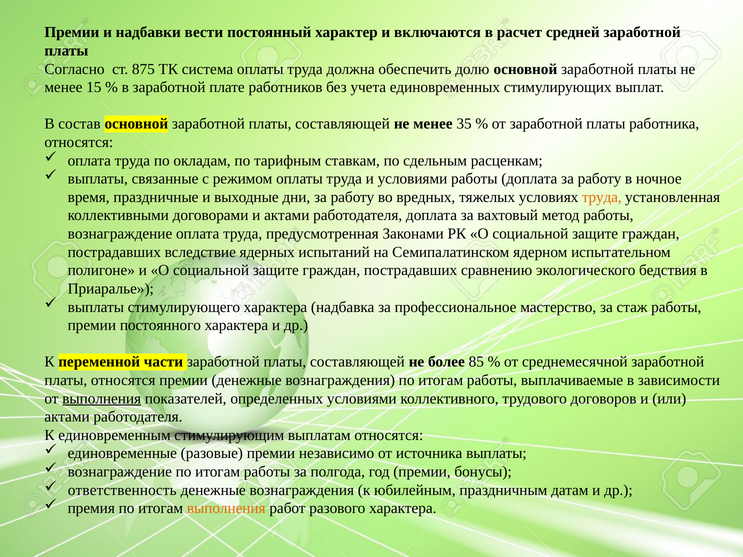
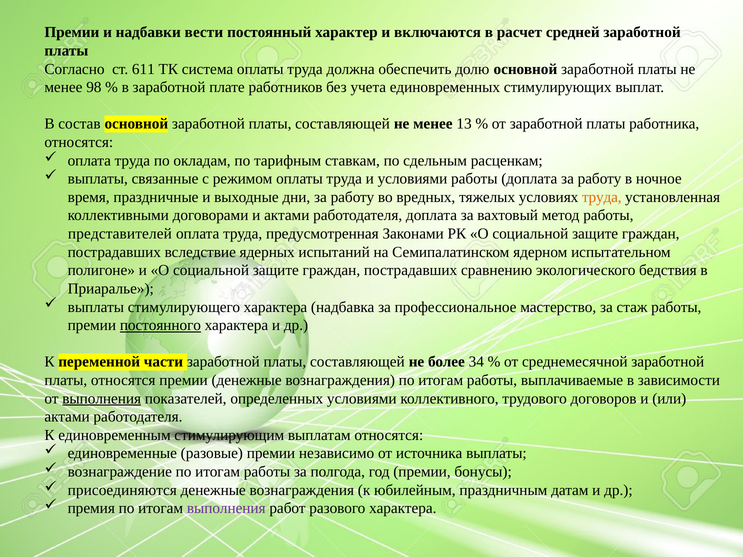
875: 875 -> 611
15: 15 -> 98
35: 35 -> 13
вознаграждение at (120, 234): вознаграждение -> представителей
постоянного underline: none -> present
85: 85 -> 34
ответственность: ответственность -> присоединяются
выполнения at (226, 509) colour: orange -> purple
